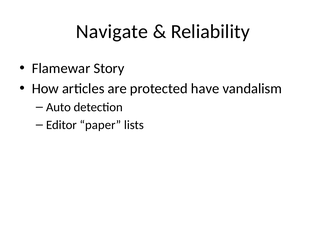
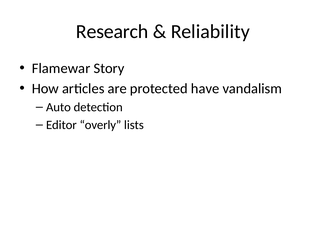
Navigate: Navigate -> Research
paper: paper -> overly
